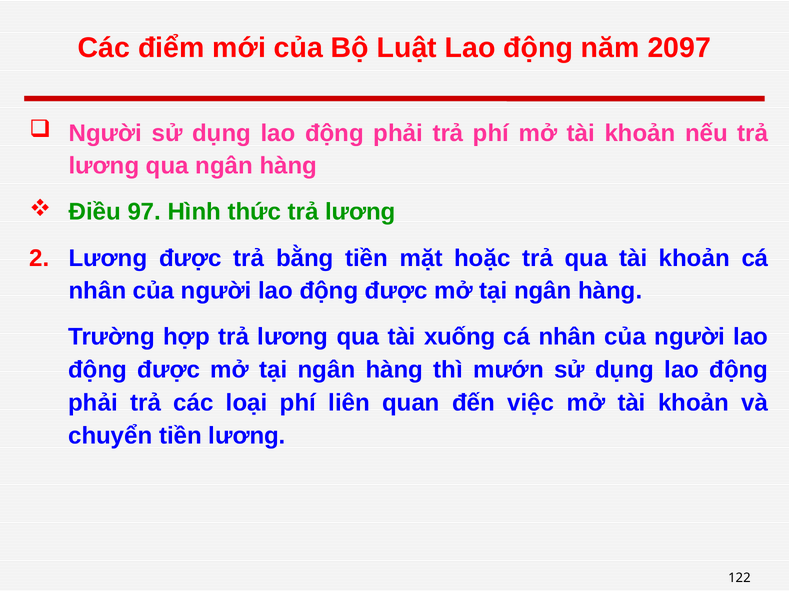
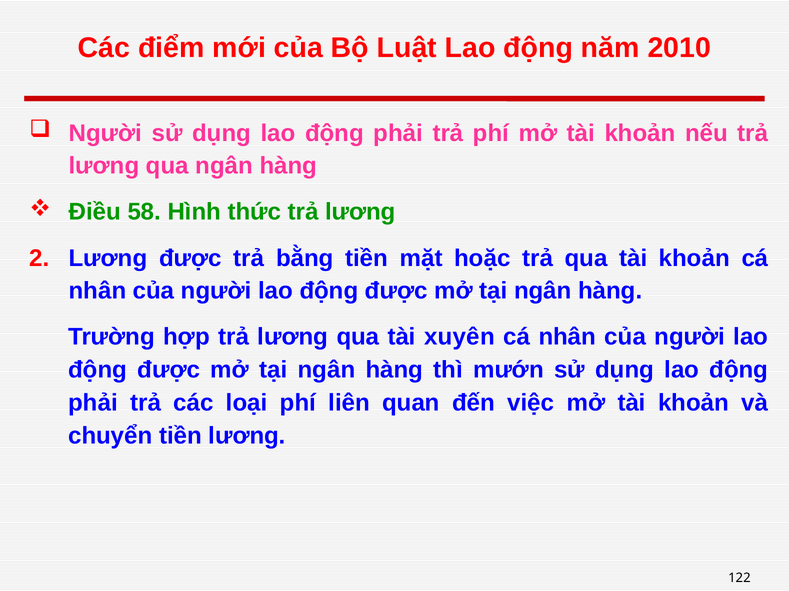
2097: 2097 -> 2010
97: 97 -> 58
xuống: xuống -> xuyên
